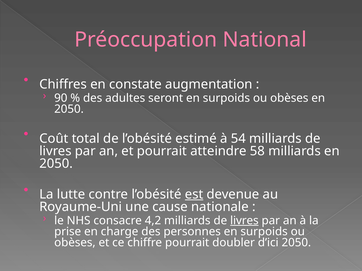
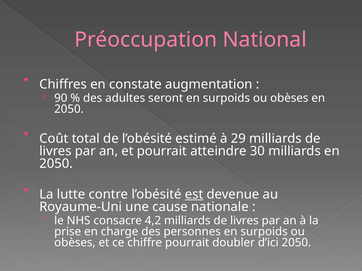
54: 54 -> 29
58: 58 -> 30
livres at (244, 221) underline: present -> none
